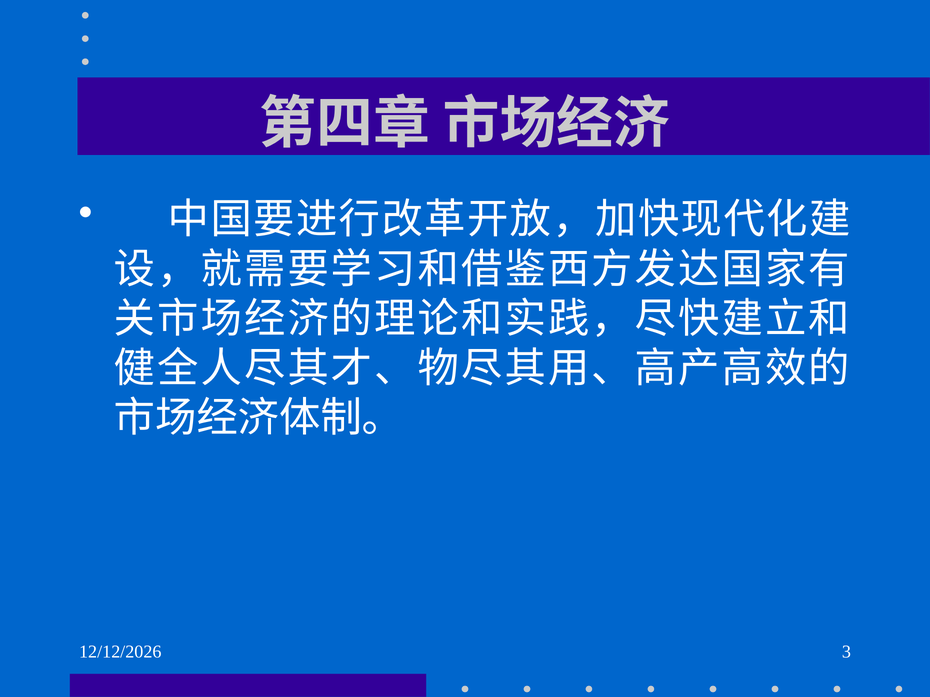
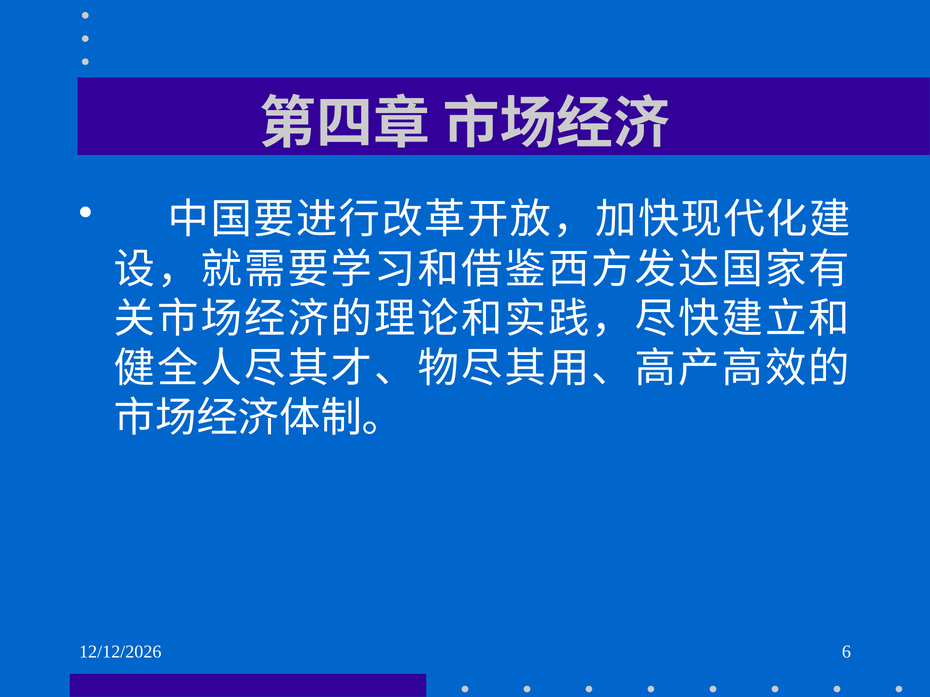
3: 3 -> 6
